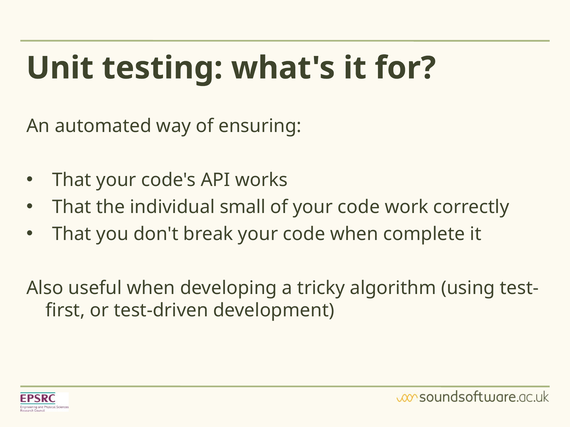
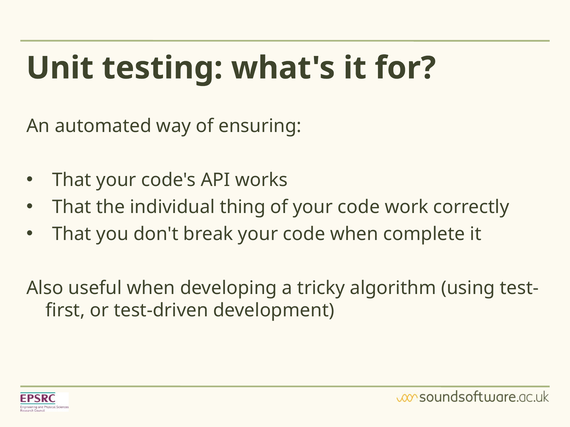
small: small -> thing
